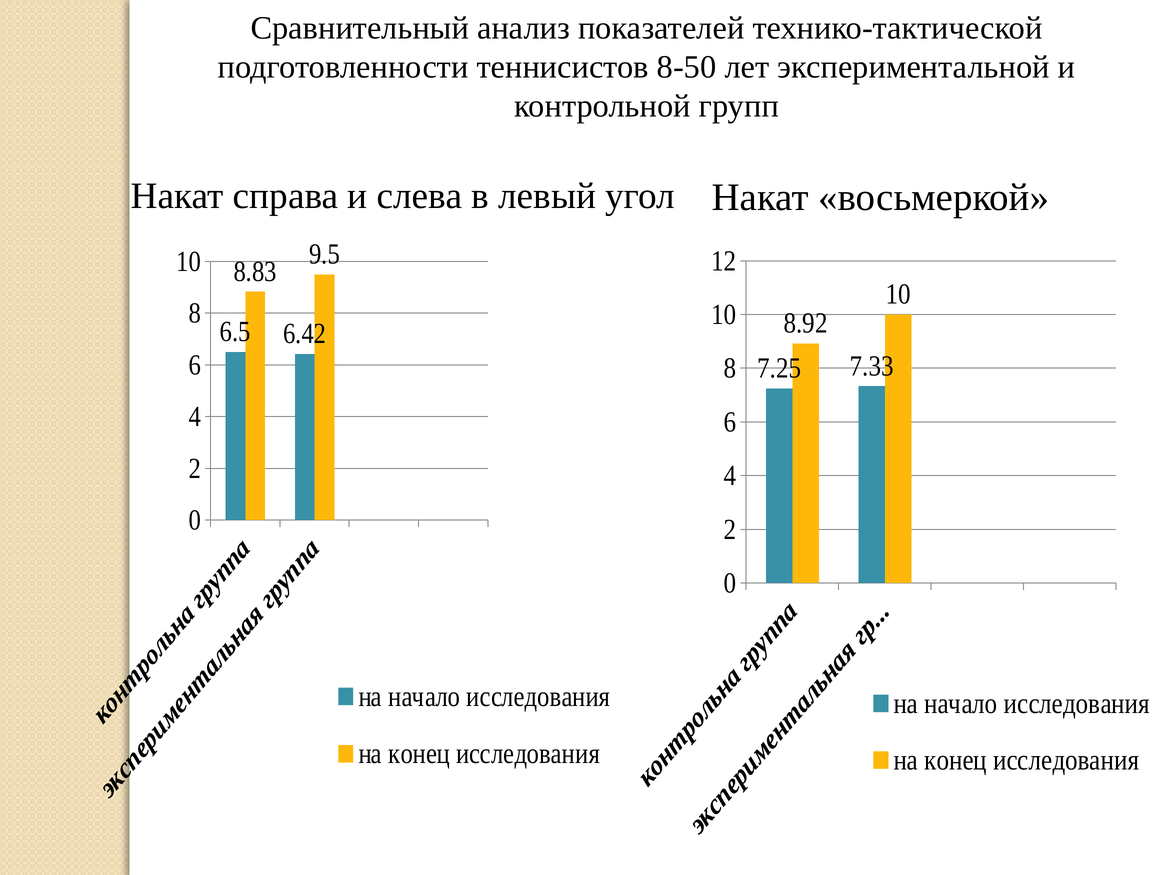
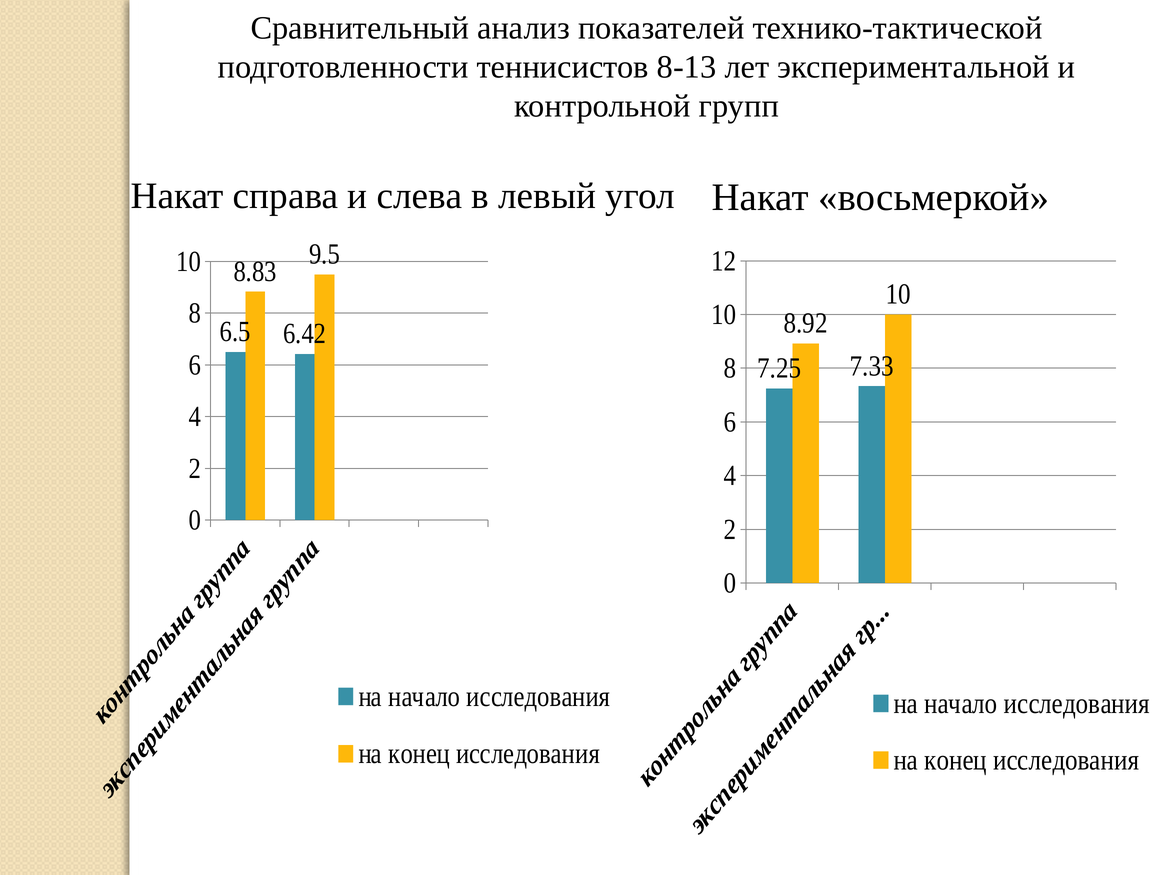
8-50: 8-50 -> 8-13
